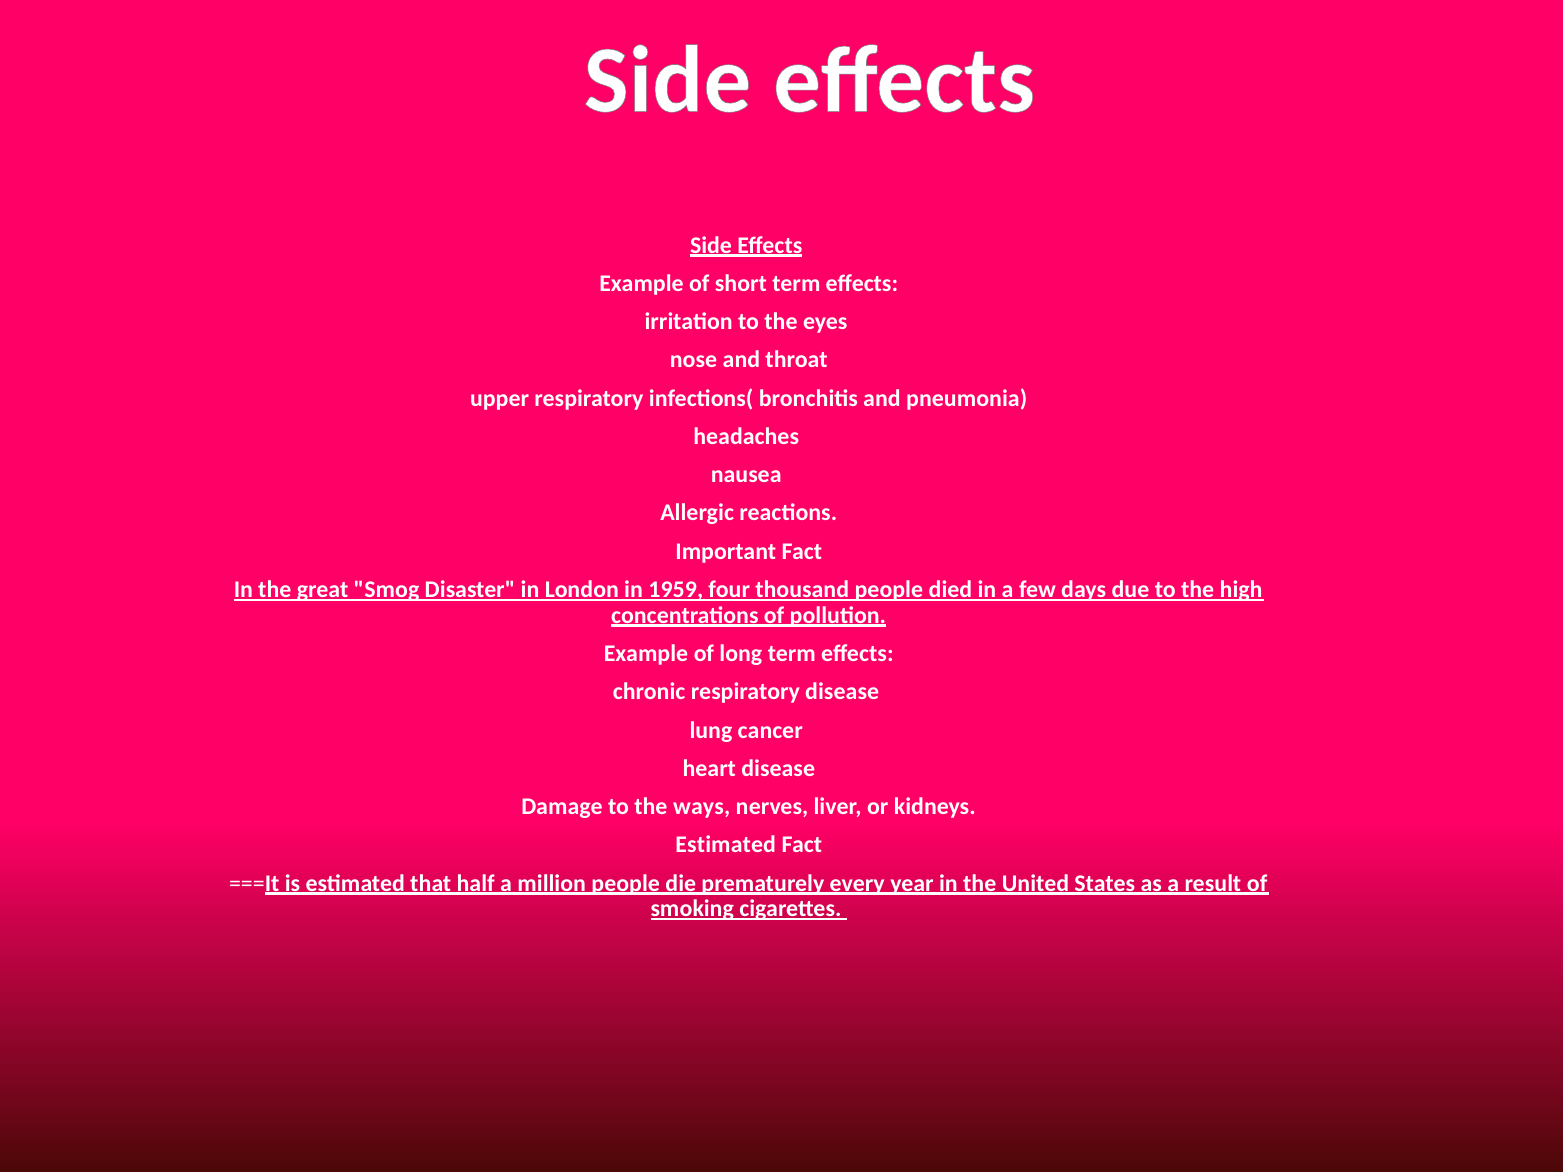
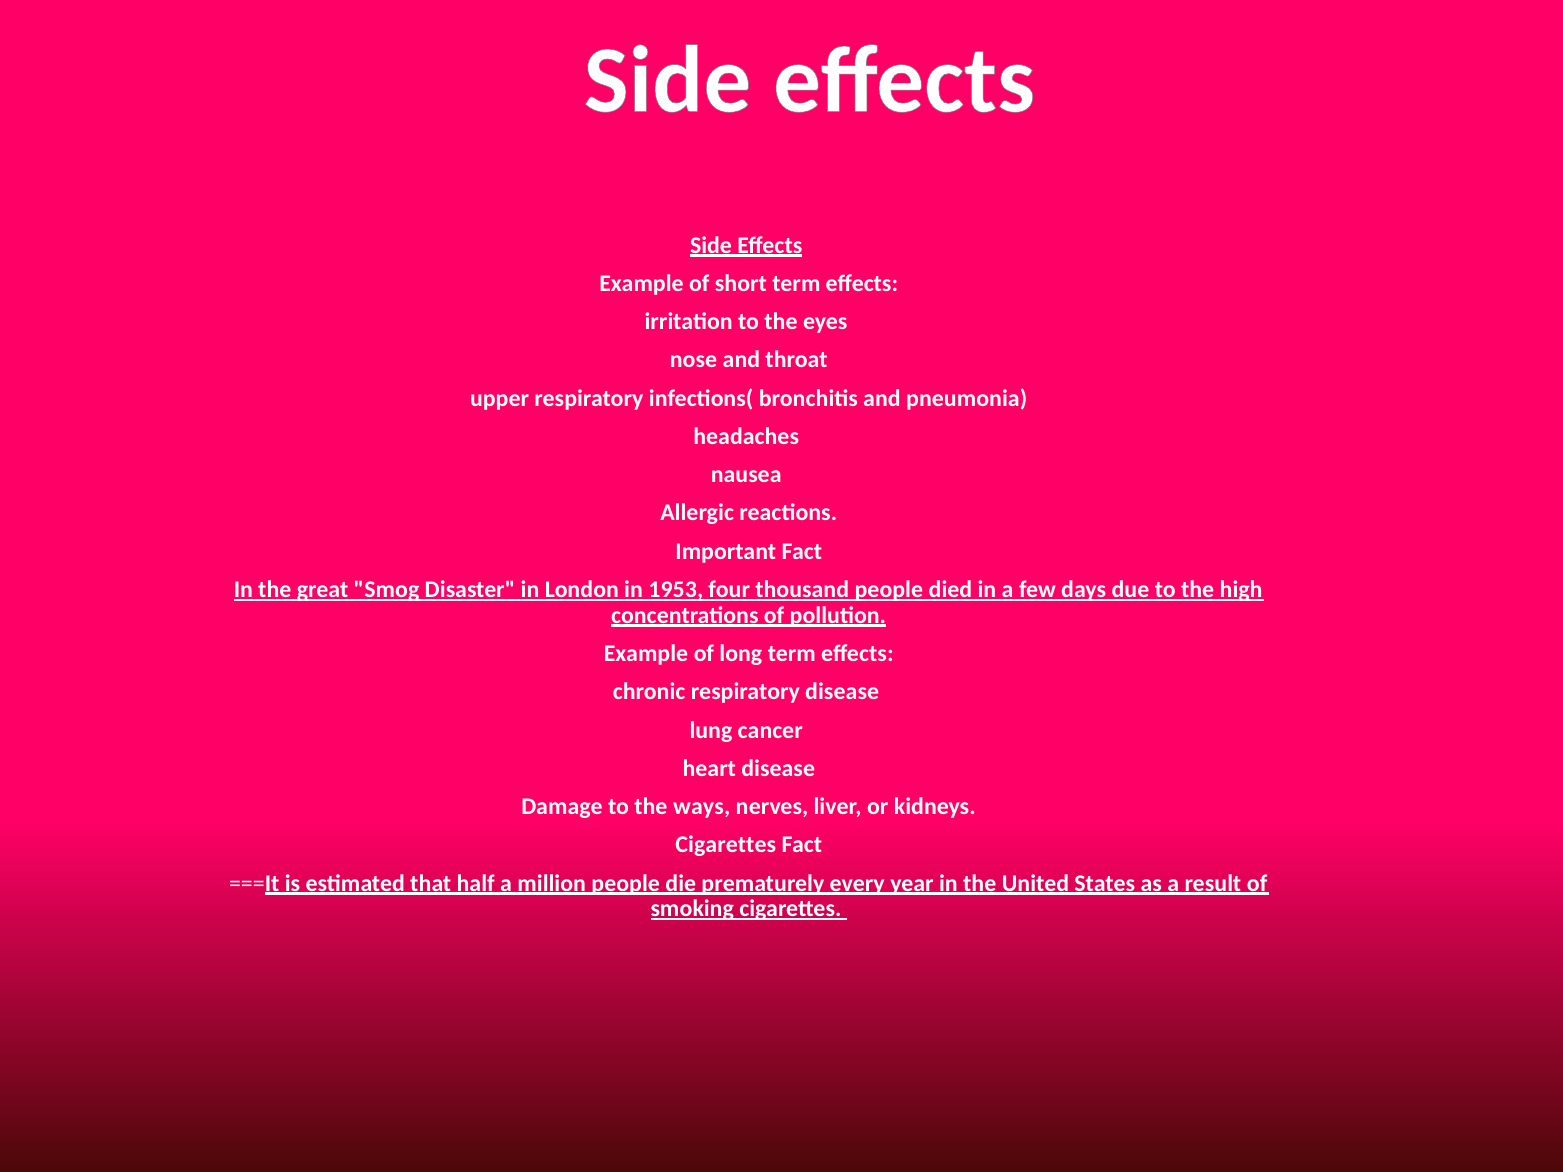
1959: 1959 -> 1953
Estimated at (726, 845): Estimated -> Cigarettes
